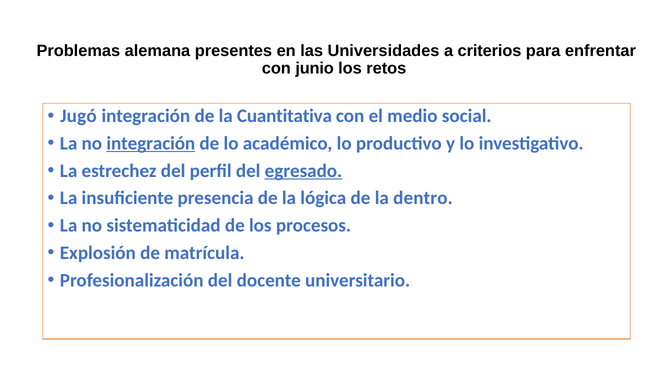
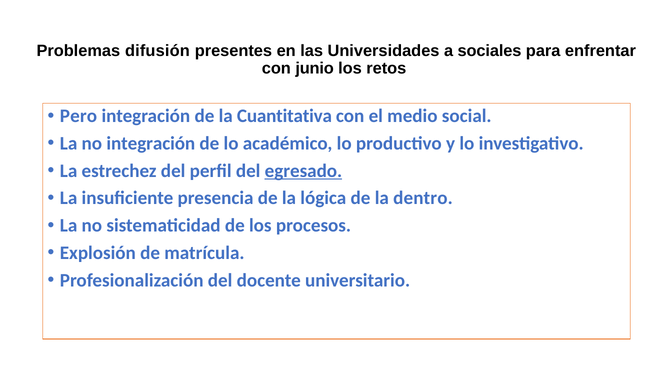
alemana: alemana -> difusión
criterios: criterios -> sociales
Jugó: Jugó -> Pero
integración at (151, 144) underline: present -> none
